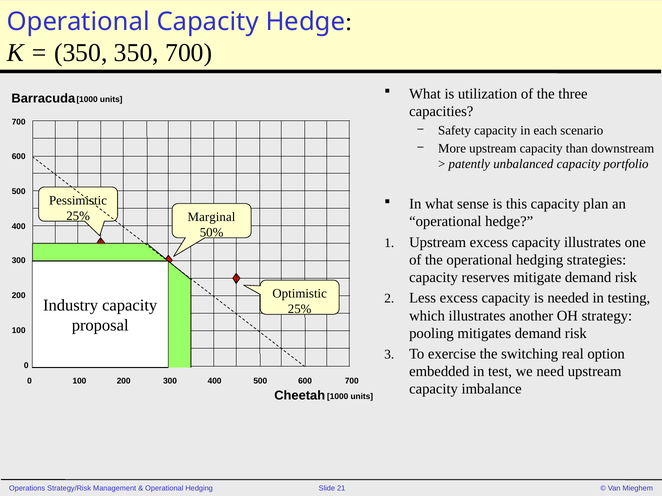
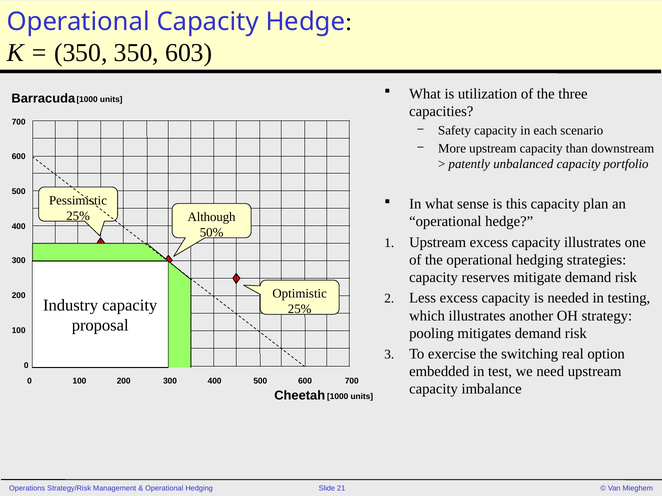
350 700: 700 -> 603
Marginal: Marginal -> Although
